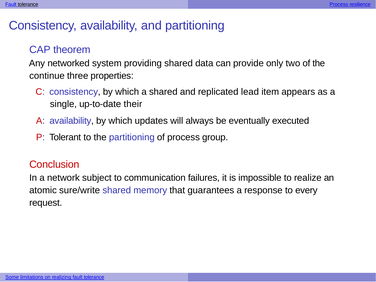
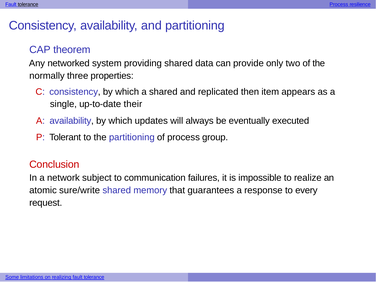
continue: continue -> normally
lead: lead -> then
